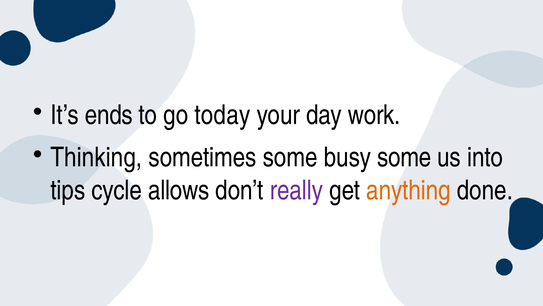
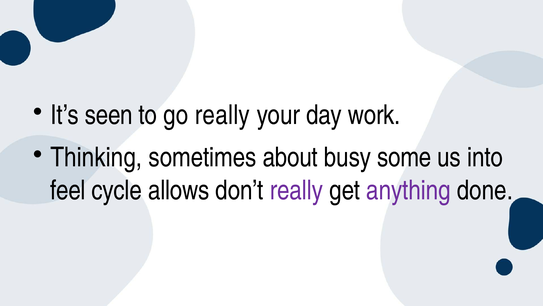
ends: ends -> seen
go today: today -> really
sometimes some: some -> about
tips: tips -> feel
anything colour: orange -> purple
